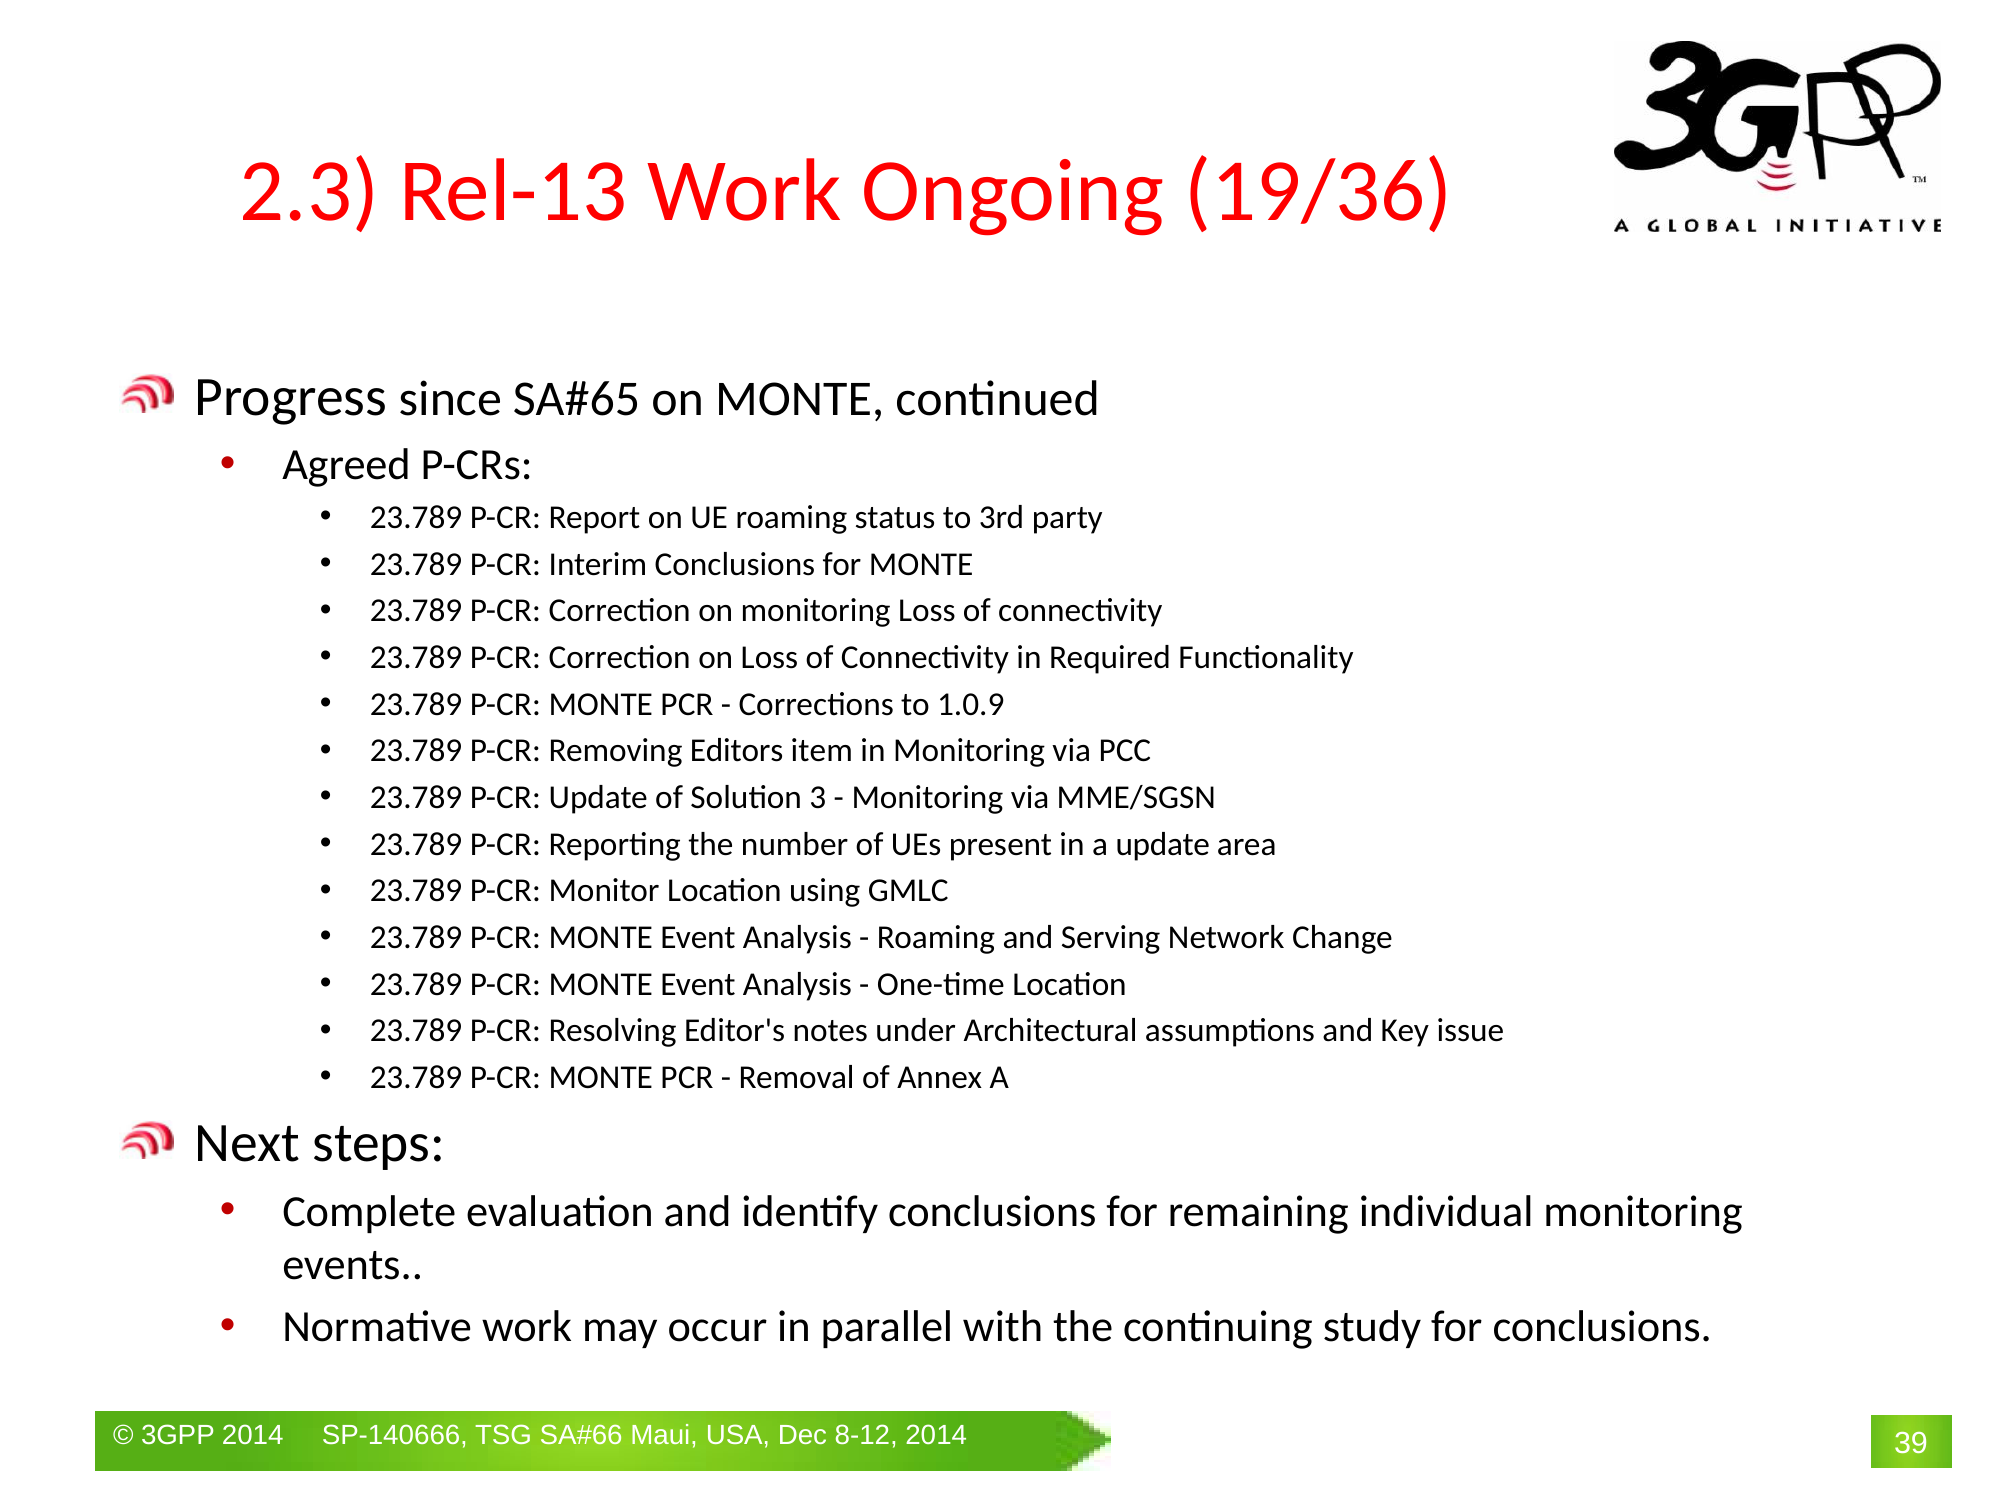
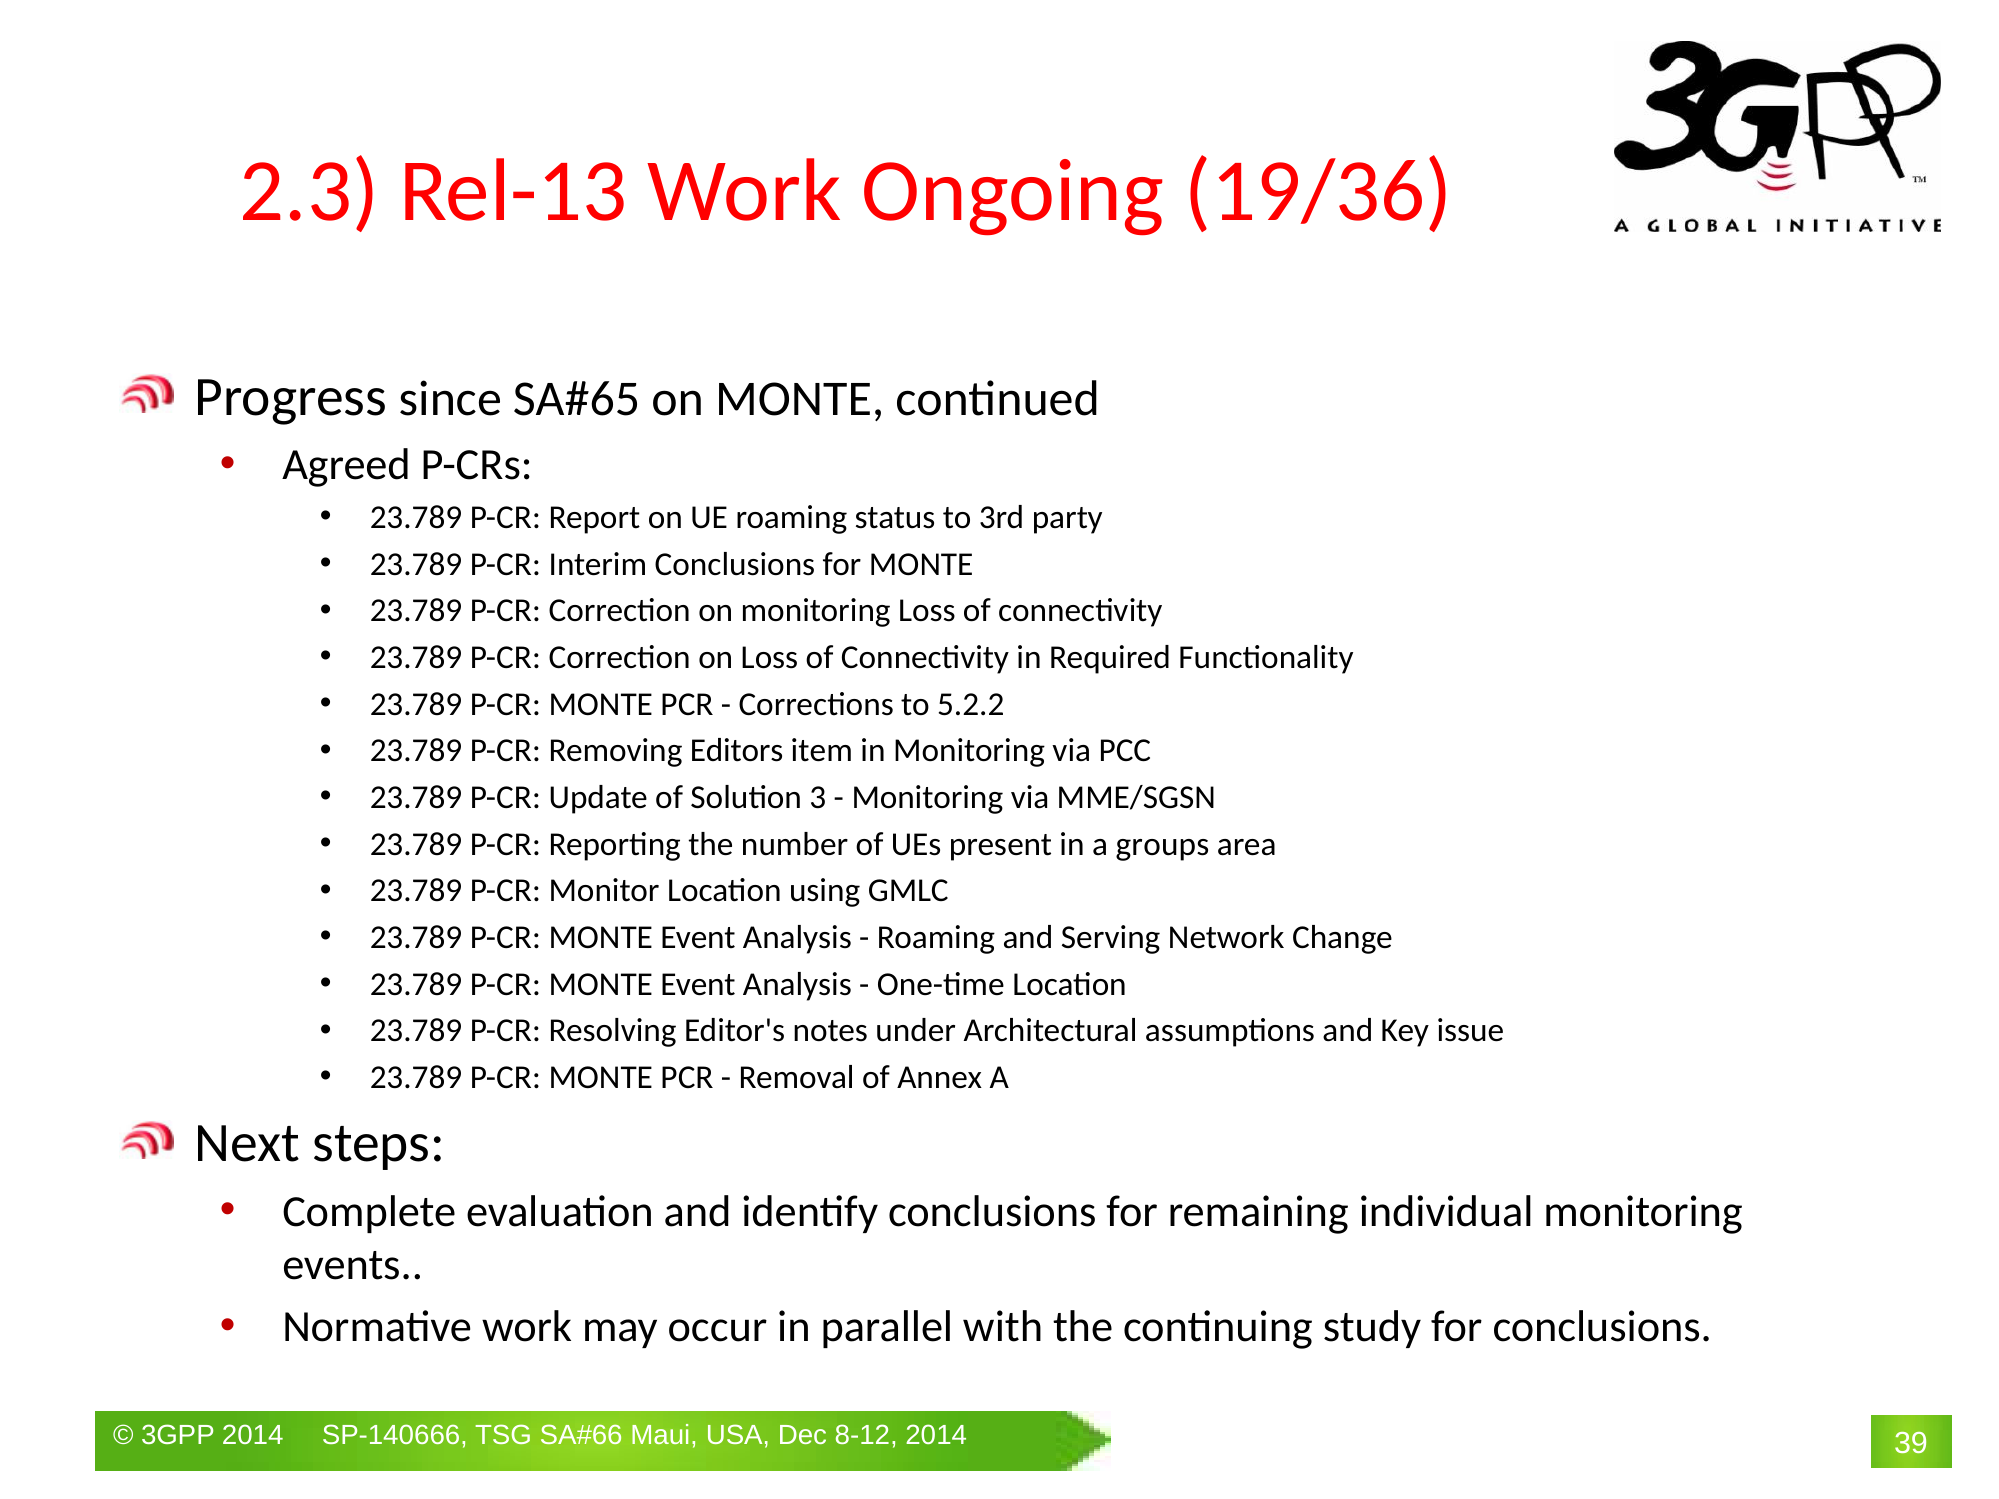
1.0.9: 1.0.9 -> 5.2.2
a update: update -> groups
